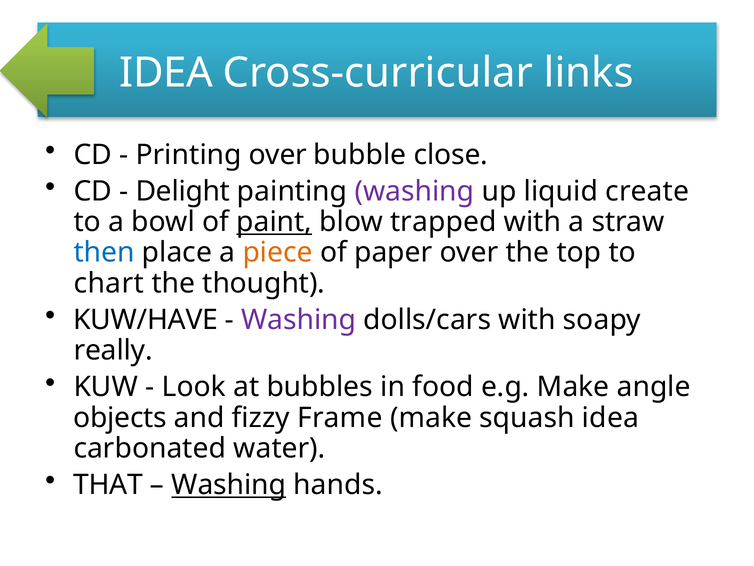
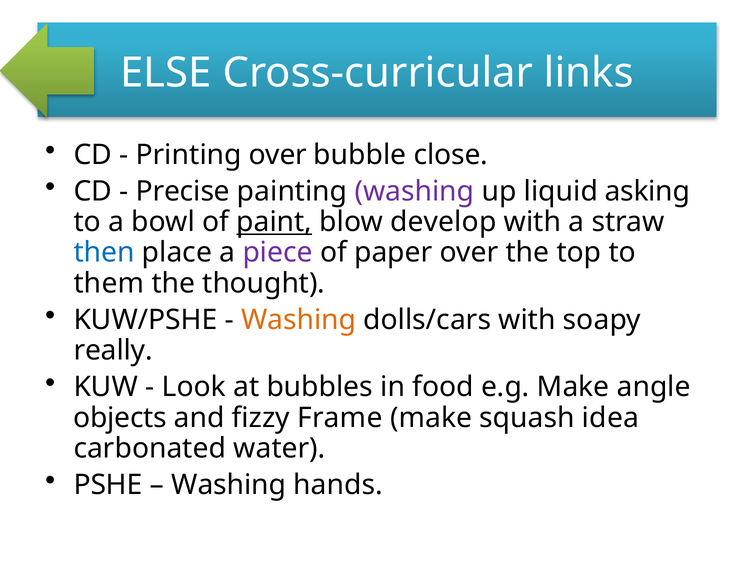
IDEA at (166, 73): IDEA -> ELSE
Delight: Delight -> Precise
create: create -> asking
trapped: trapped -> develop
piece colour: orange -> purple
chart: chart -> them
KUW/HAVE: KUW/HAVE -> KUW/PSHE
Washing at (299, 320) colour: purple -> orange
THAT: THAT -> PSHE
Washing at (229, 485) underline: present -> none
